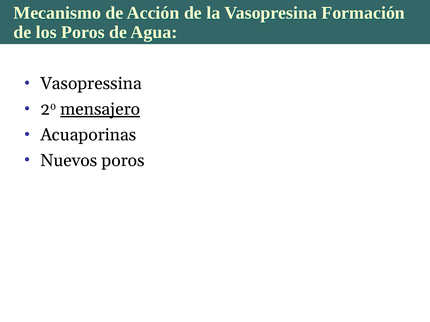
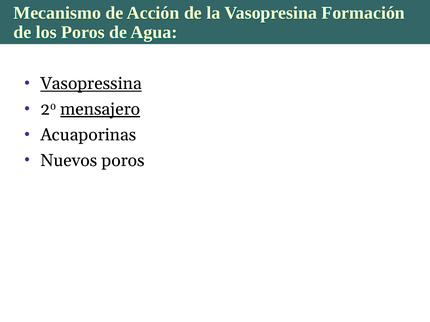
Vasopressina underline: none -> present
